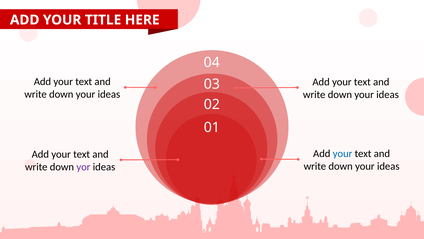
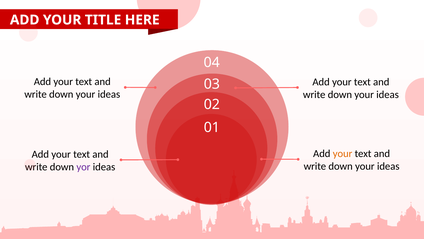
your at (343, 153) colour: blue -> orange
